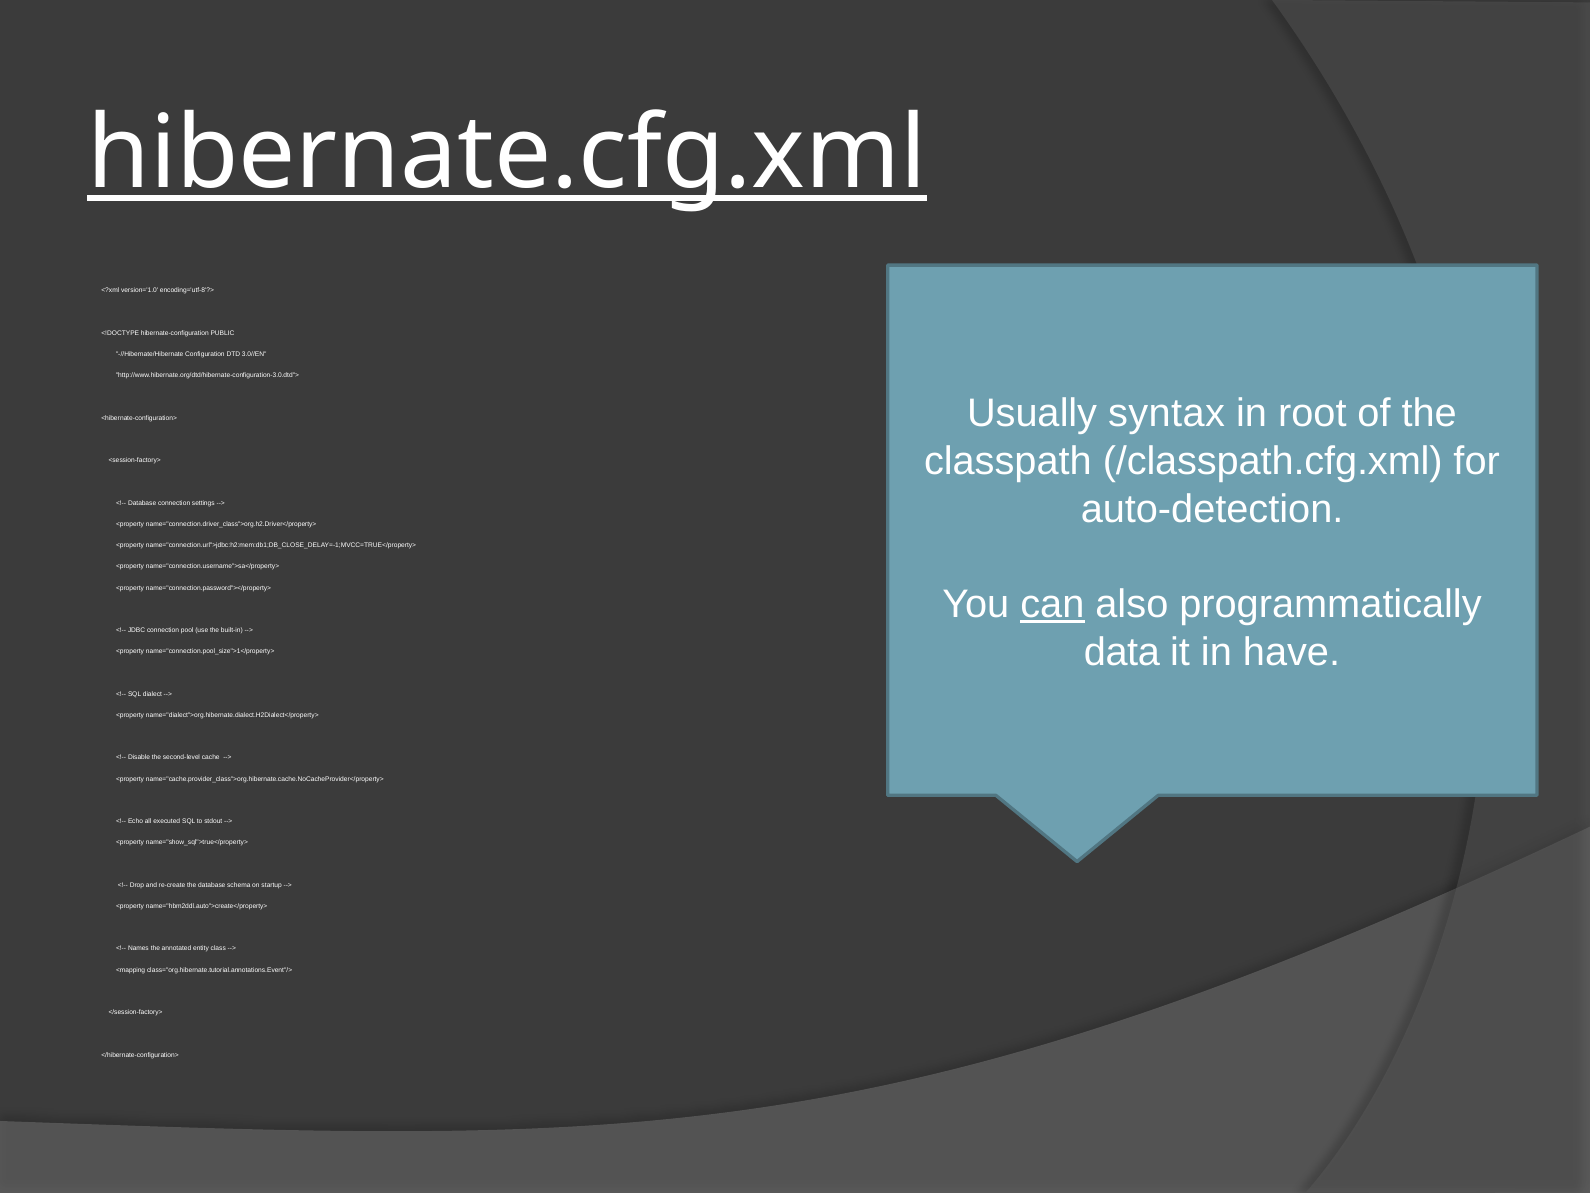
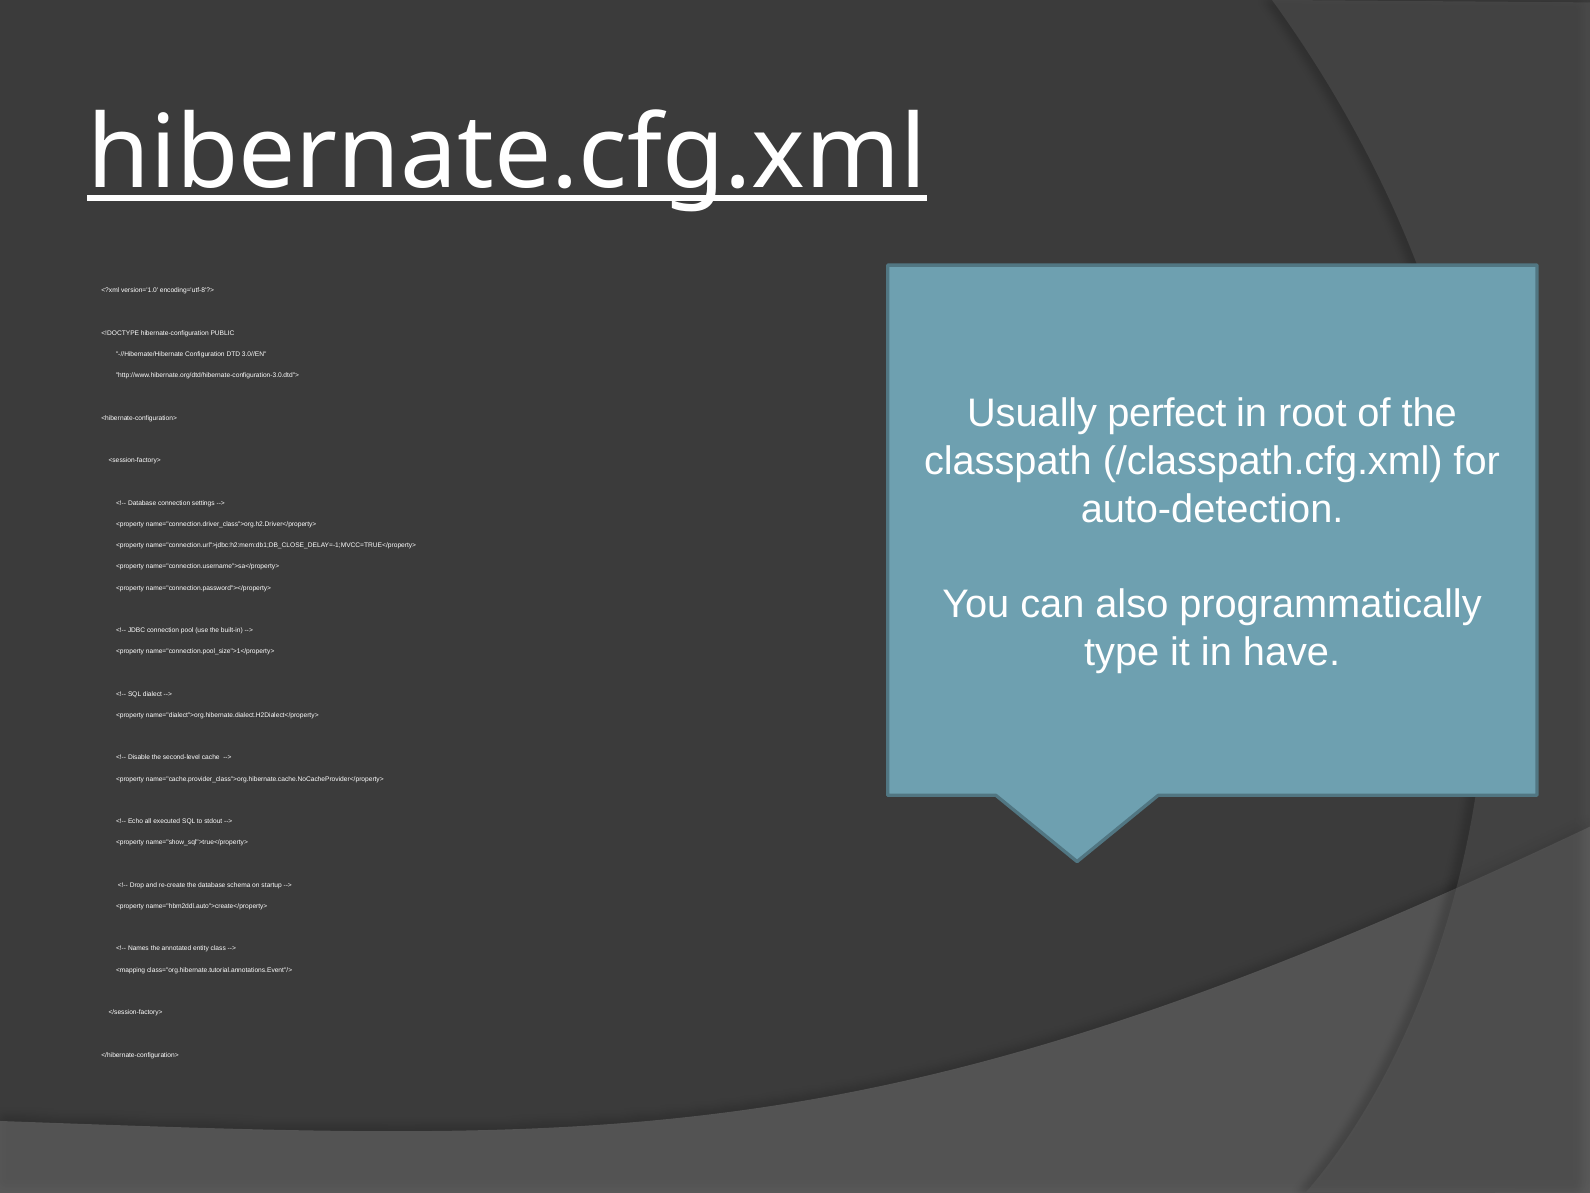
syntax: syntax -> perfect
can underline: present -> none
data: data -> type
